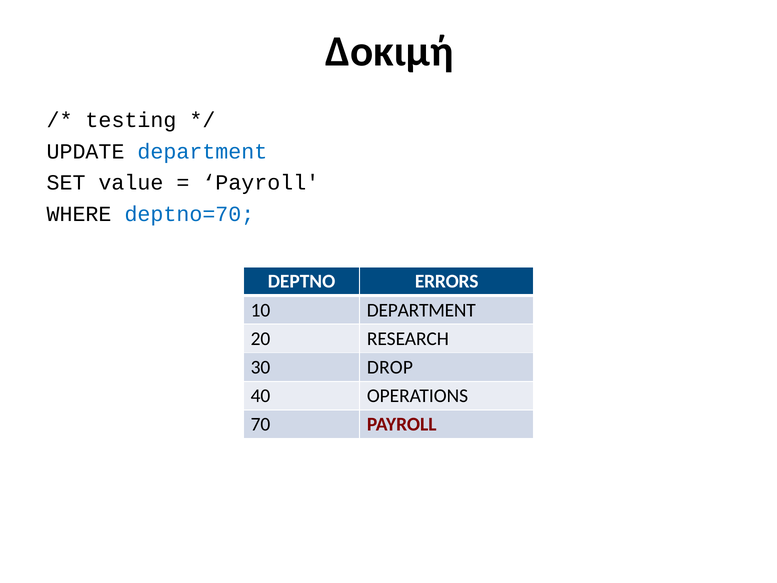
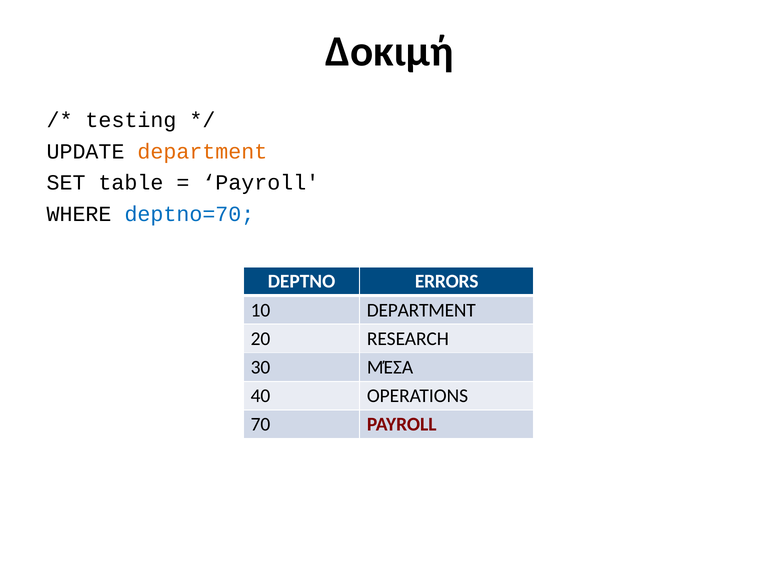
department at (202, 151) colour: blue -> orange
value: value -> table
DROP: DROP -> ΜΈΣΑ
